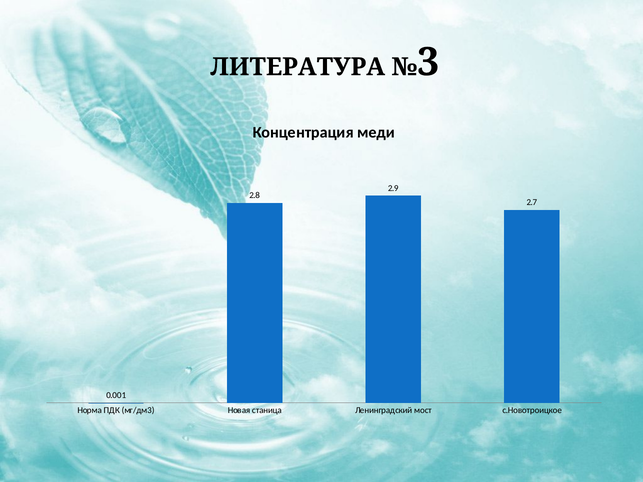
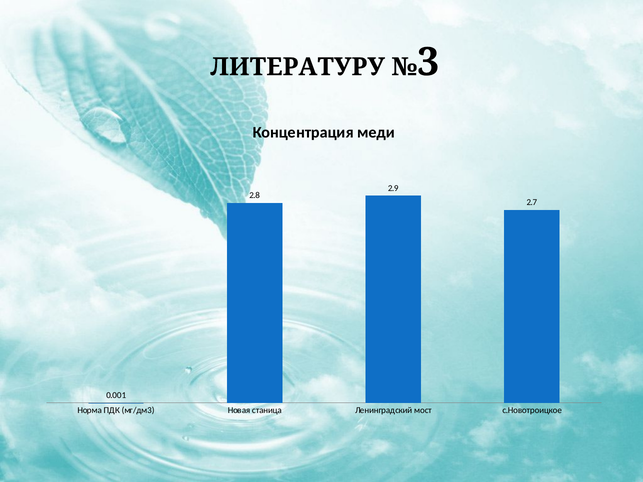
ЛИТЕРАТУРА: ЛИТЕРАТУРА -> ЛИТЕРАТУРУ
